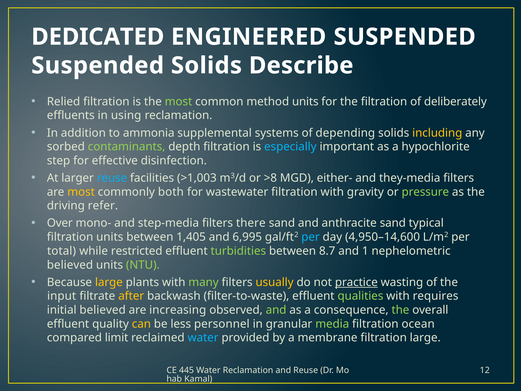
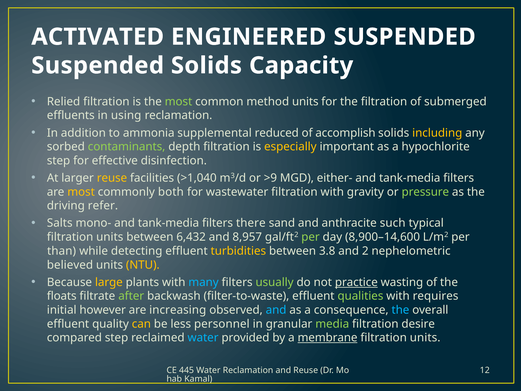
DEDICATED: DEDICATED -> ACTIVATED
Describe: Describe -> Capacity
deliberately: deliberately -> submerged
systems: systems -> reduced
depending: depending -> accomplish
especially colour: light blue -> yellow
reuse at (112, 178) colour: light blue -> yellow
>1,003: >1,003 -> >1,040
>8: >8 -> >9
they-media at (410, 178): they-media -> tank-media
Over: Over -> Salts
mono- and step-media: step-media -> tank-media
anthracite sand: sand -> such
1,405: 1,405 -> 6,432
6,995: 6,995 -> 8,957
per at (311, 237) colour: light blue -> light green
4,950–14,600: 4,950–14,600 -> 8,900–14,600
total: total -> than
restricted: restricted -> detecting
turbidities colour: light green -> yellow
8.7: 8.7 -> 3.8
1: 1 -> 2
NTU colour: light green -> yellow
many colour: light green -> light blue
usually colour: yellow -> light green
input: input -> floats
after colour: yellow -> light green
initial believed: believed -> however
and at (276, 310) colour: light green -> light blue
the at (400, 310) colour: light green -> light blue
ocean: ocean -> desire
compared limit: limit -> step
membrane underline: none -> present
large at (425, 338): large -> units
